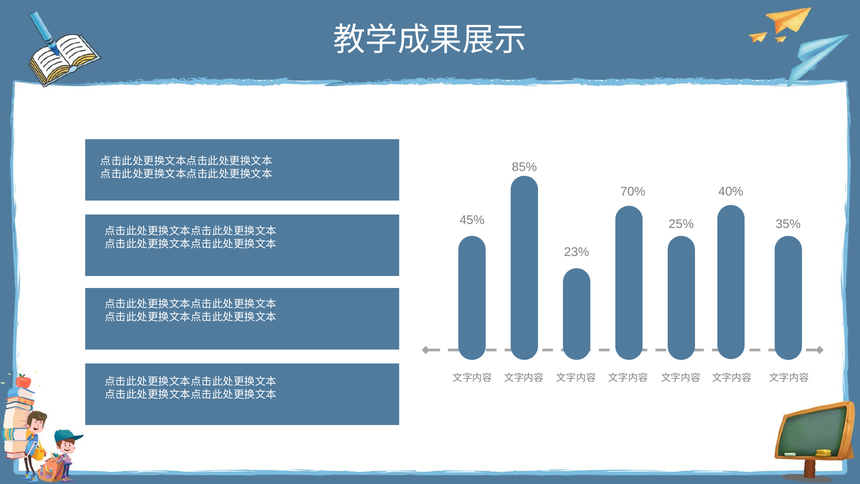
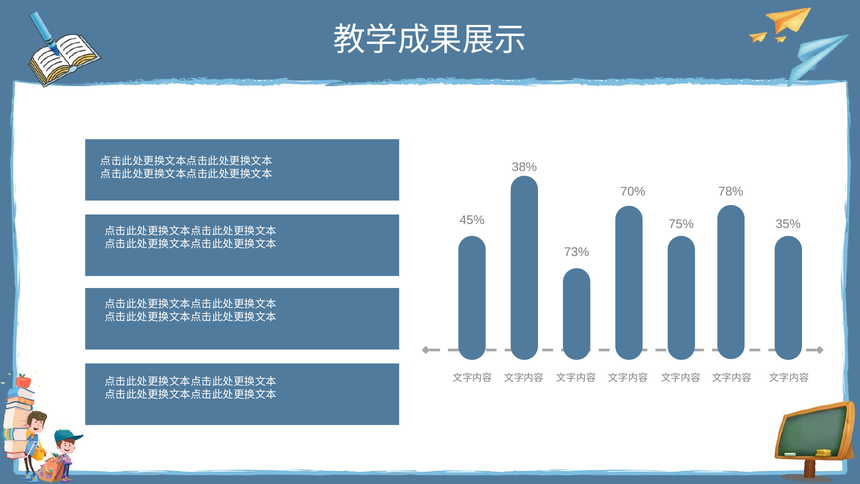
85%: 85% -> 38%
40%: 40% -> 78%
25%: 25% -> 75%
23%: 23% -> 73%
